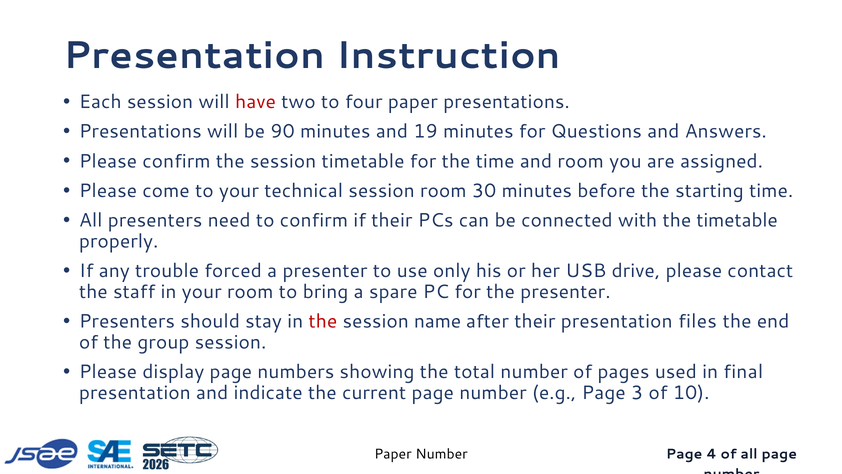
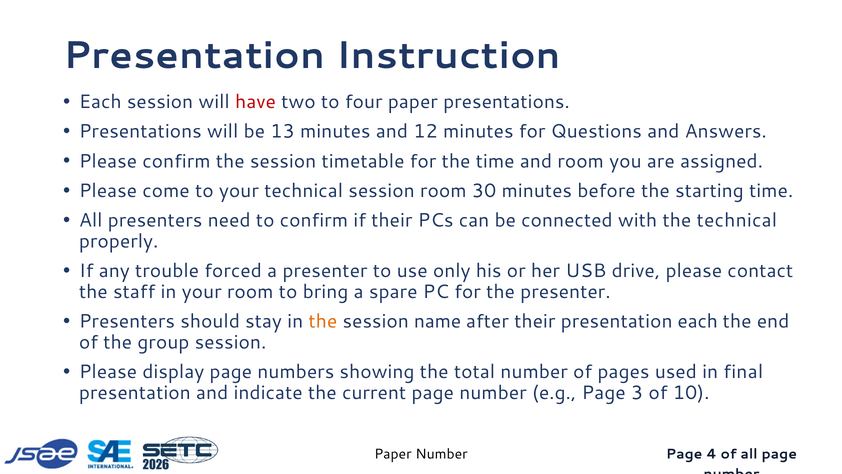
90: 90 -> 13
19: 19 -> 12
the timetable: timetable -> technical
the at (323, 321) colour: red -> orange
presentation files: files -> each
